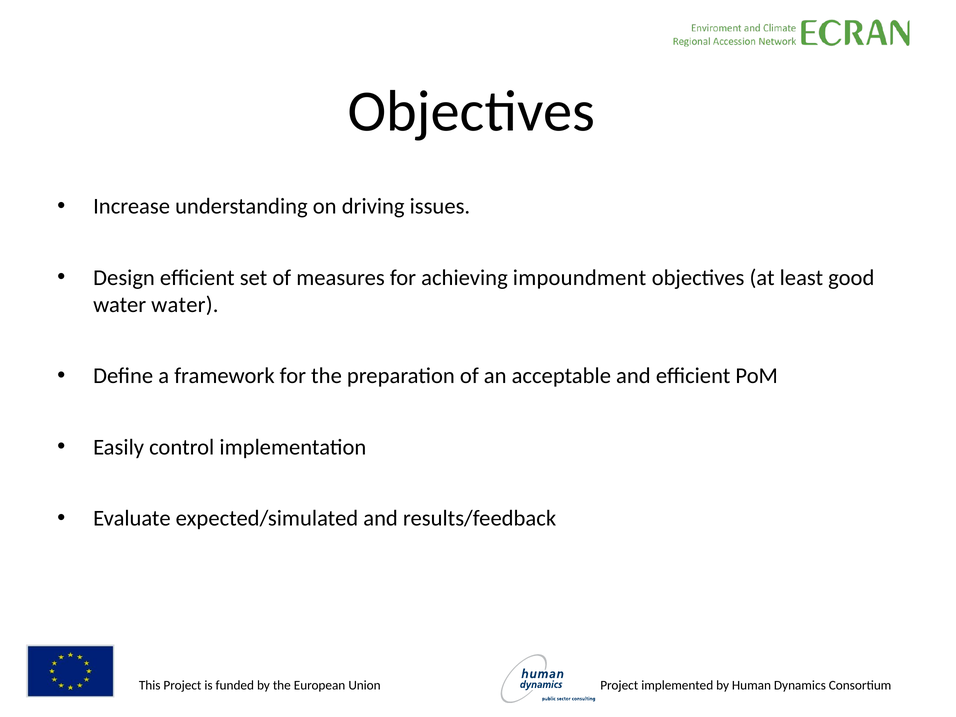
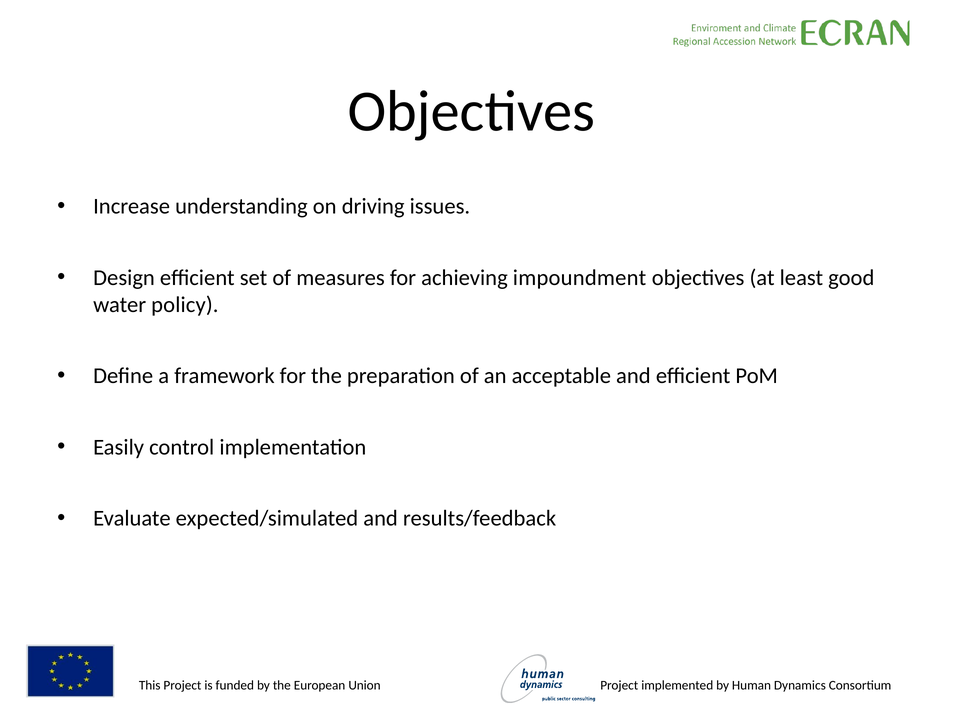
water water: water -> policy
